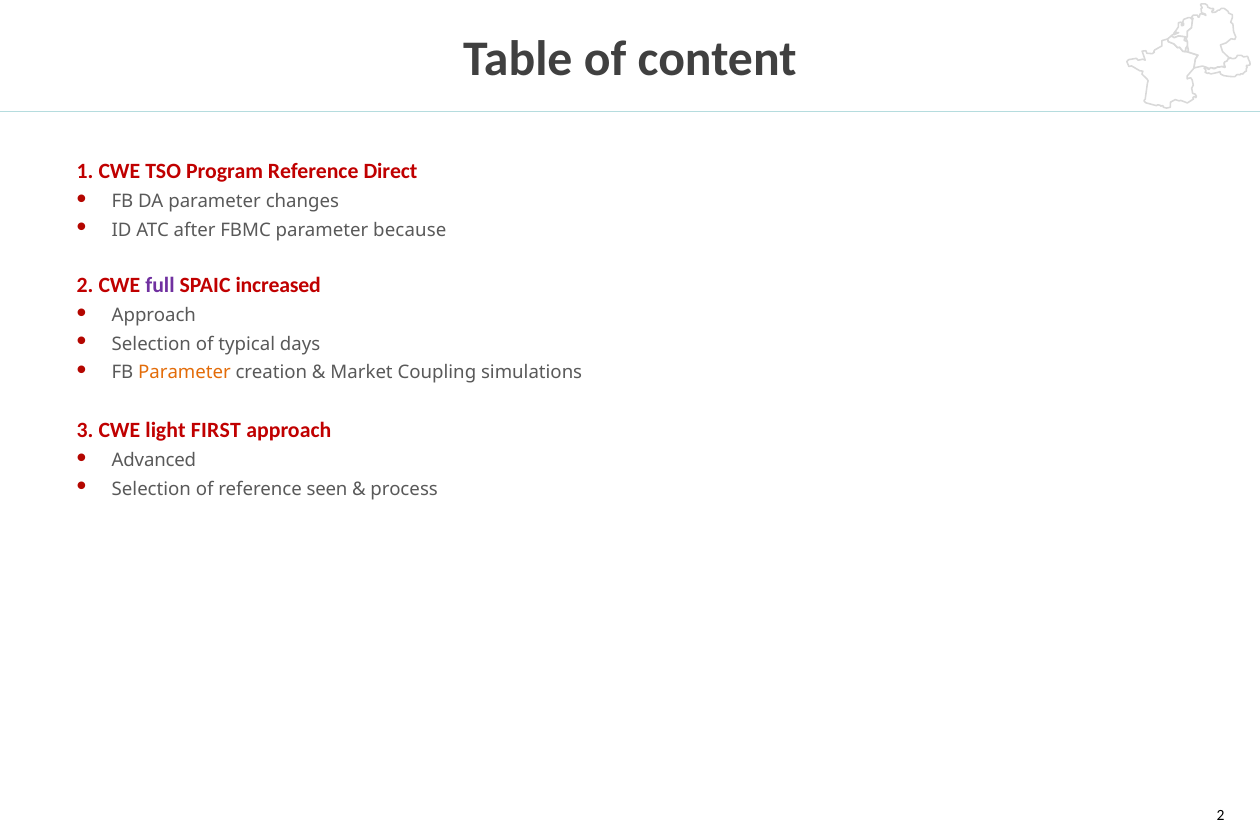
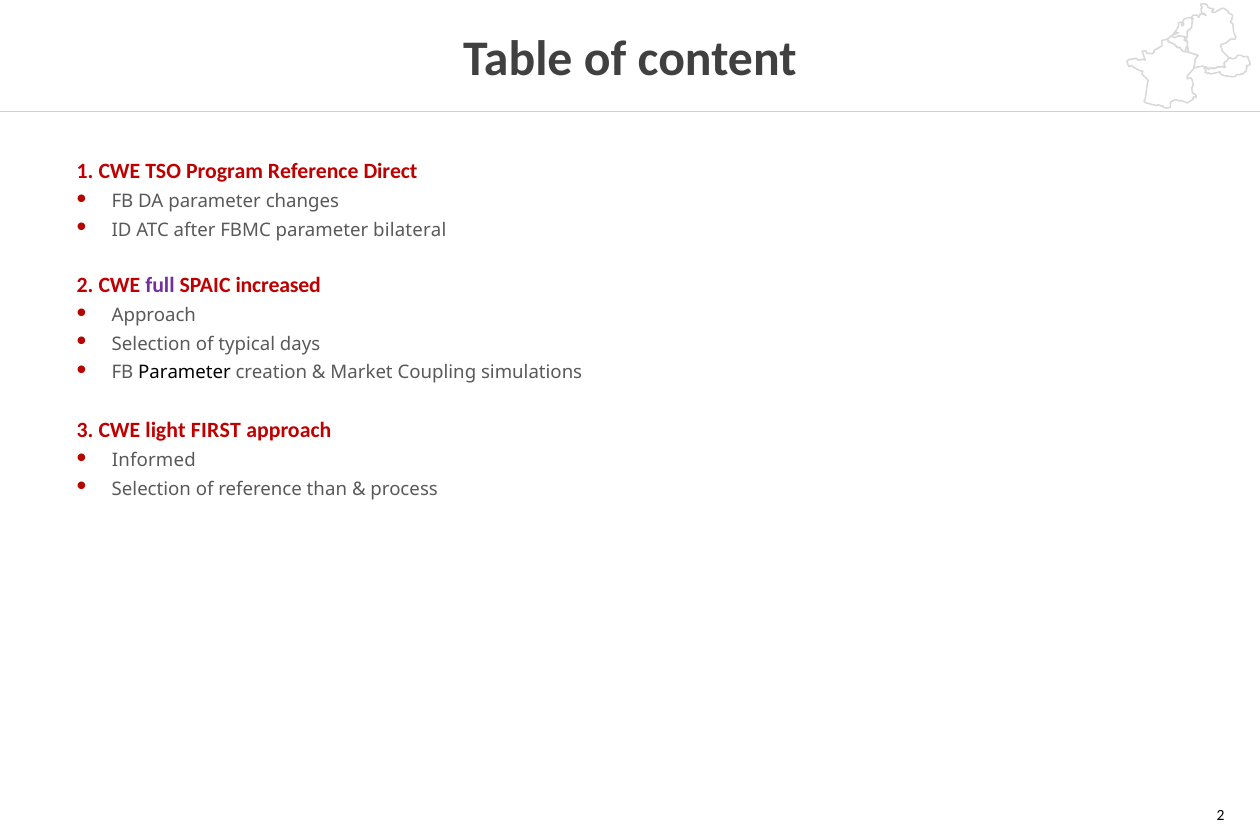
because: because -> bilateral
Parameter at (184, 373) colour: orange -> black
Advanced: Advanced -> Informed
seen: seen -> than
